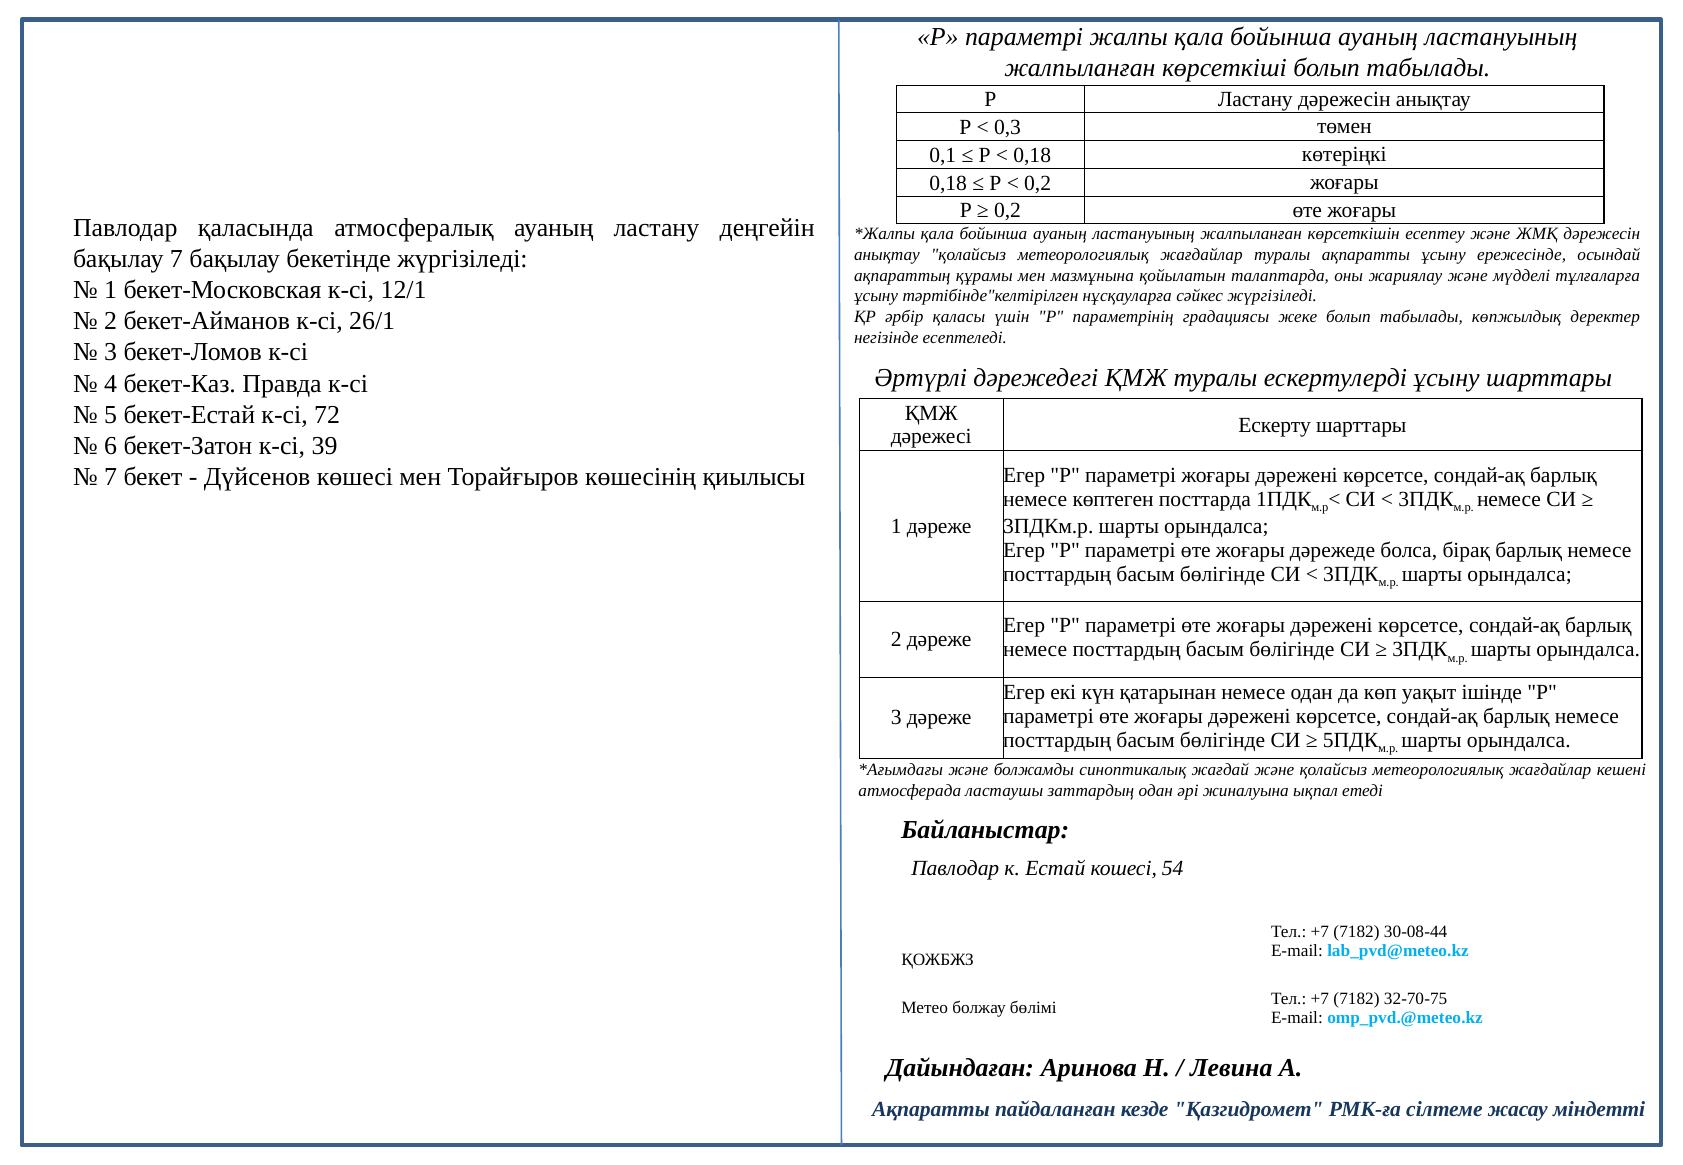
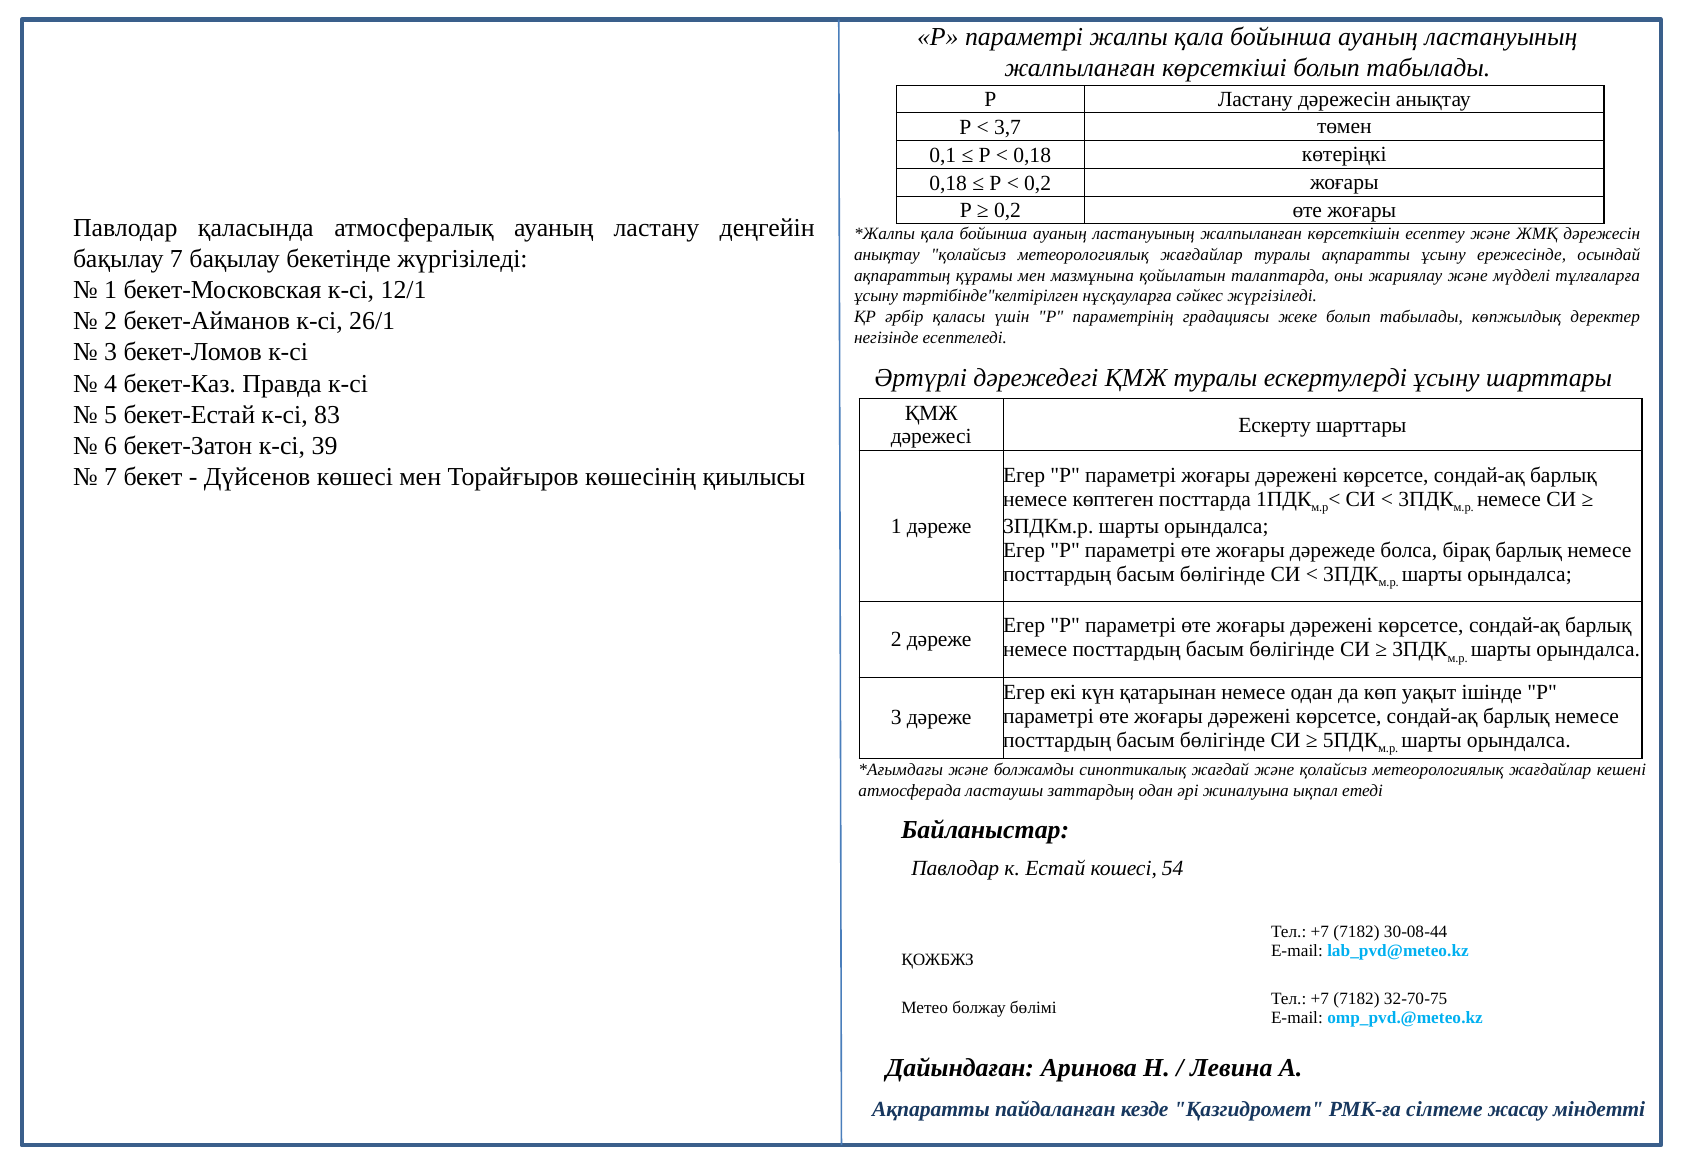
0,3: 0,3 -> 3,7
72: 72 -> 83
